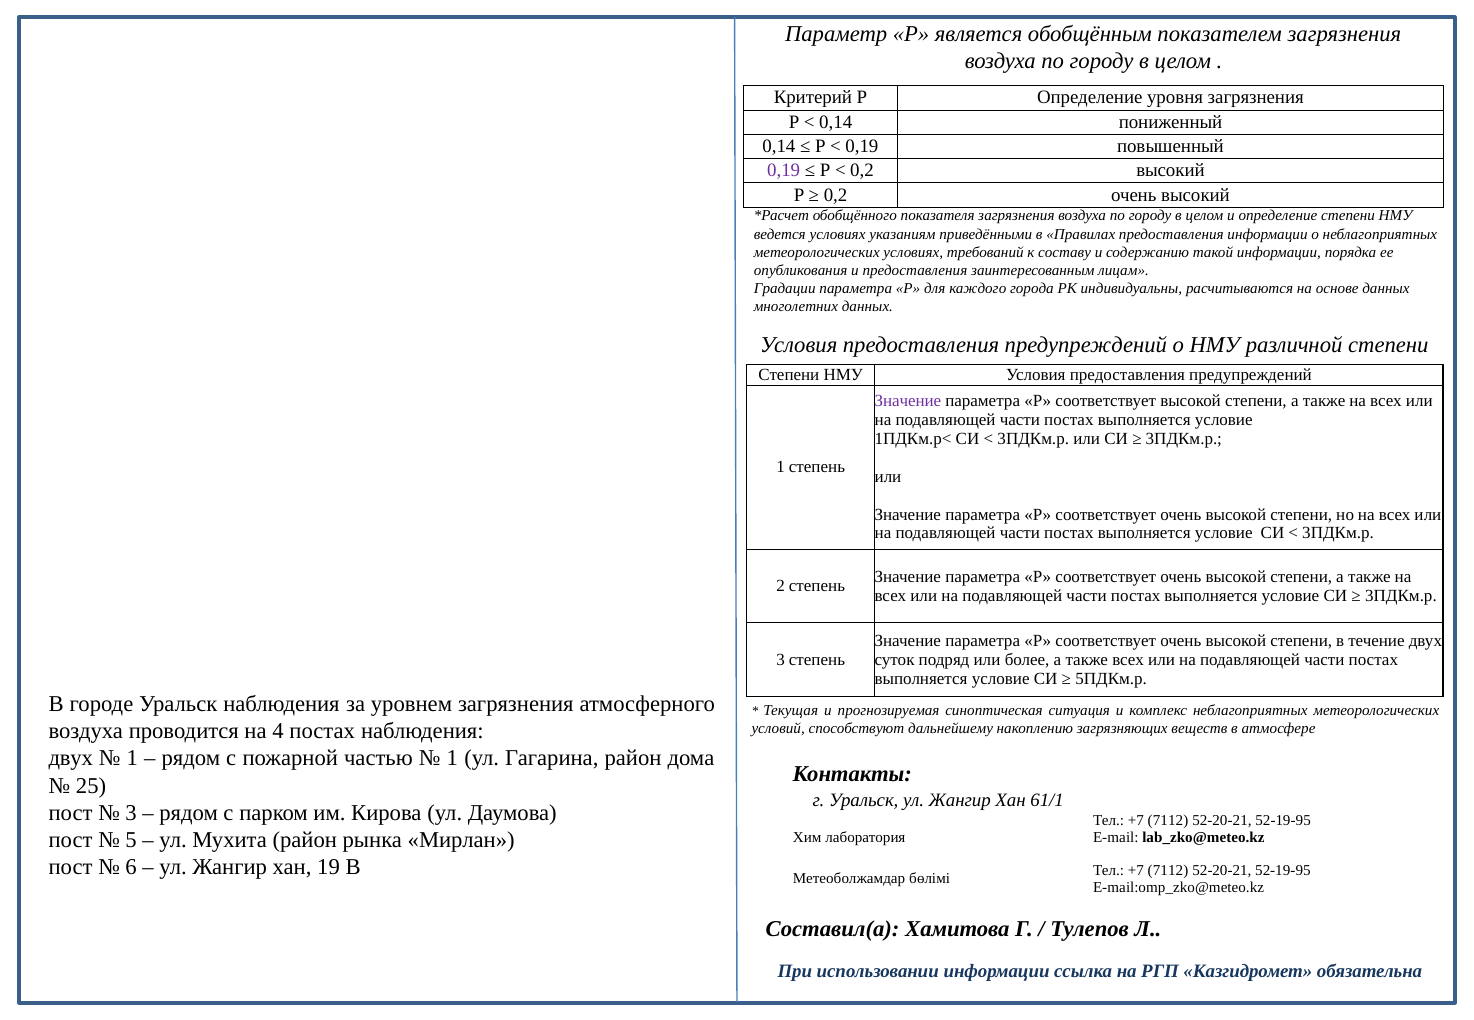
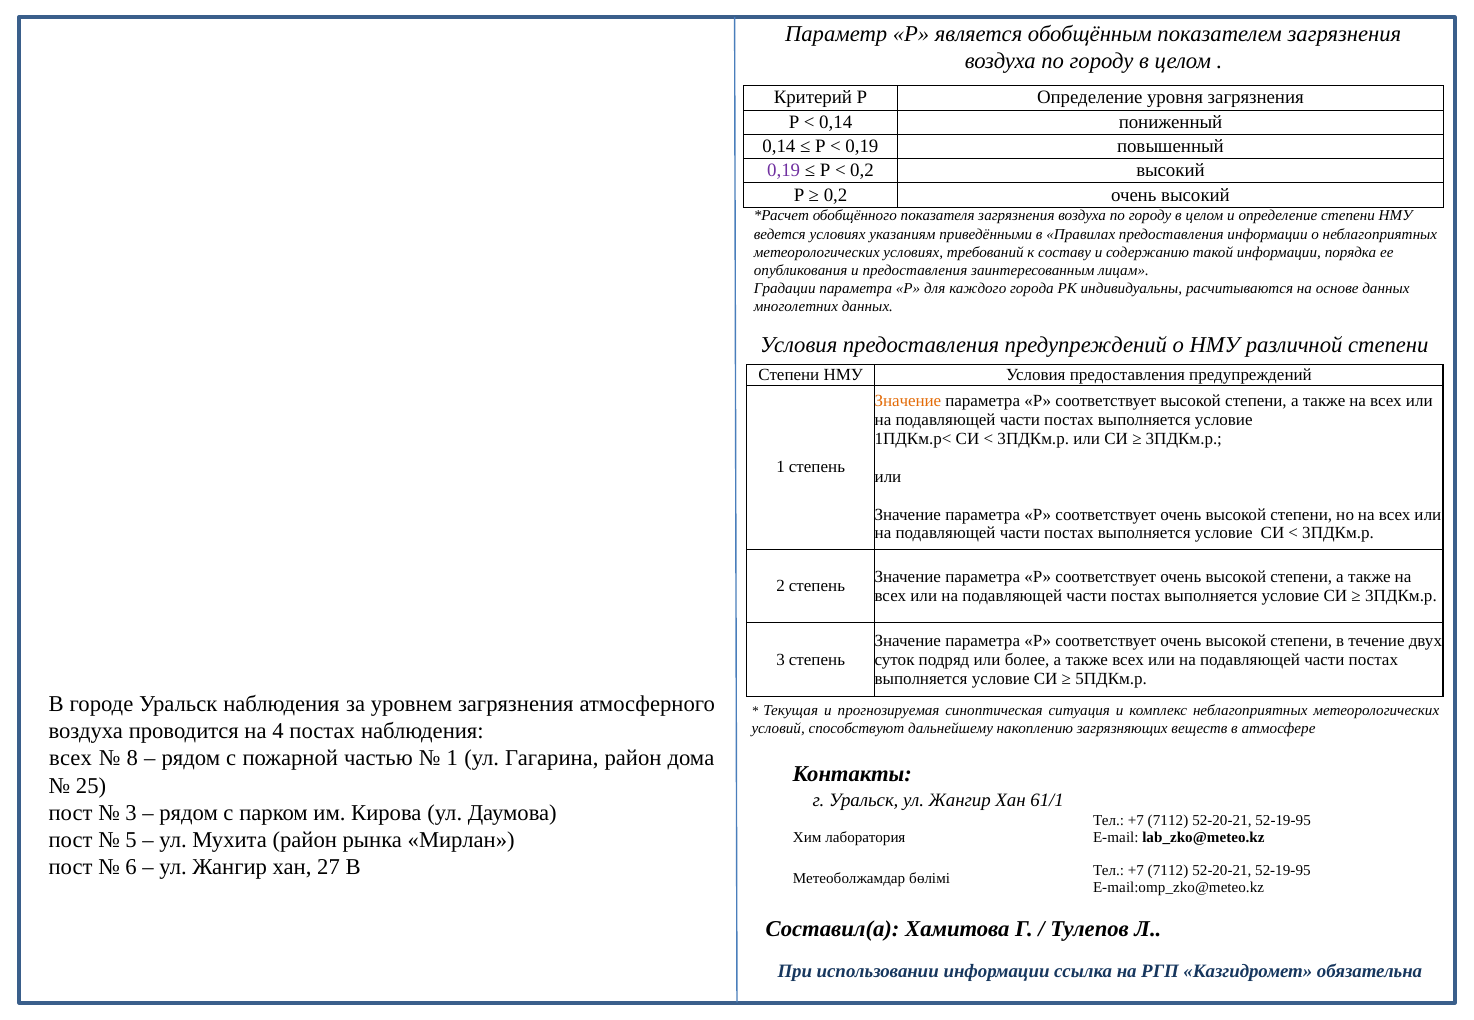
Значение at (908, 401) colour: purple -> orange
двух at (71, 759): двух -> всех
1 at (132, 759): 1 -> 8
19: 19 -> 27
